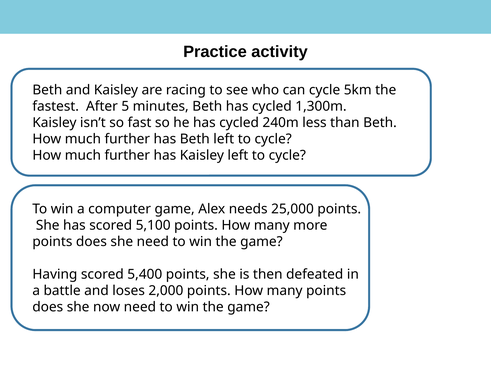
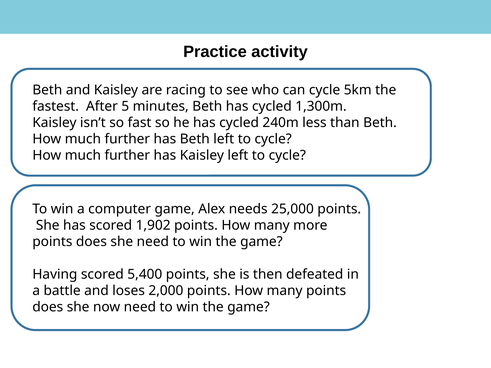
5,100: 5,100 -> 1,902
